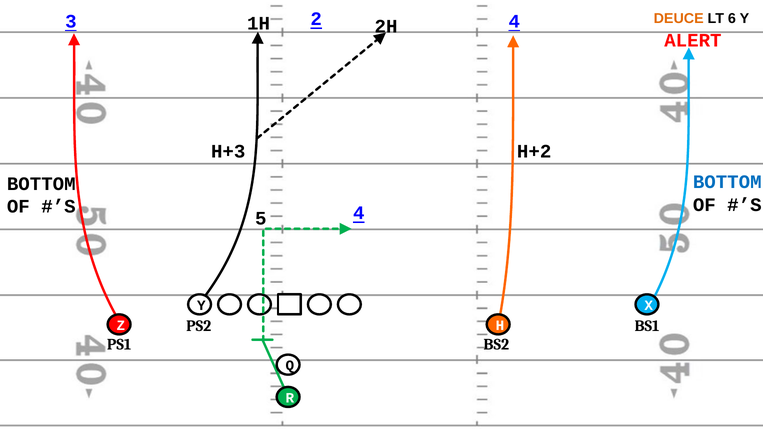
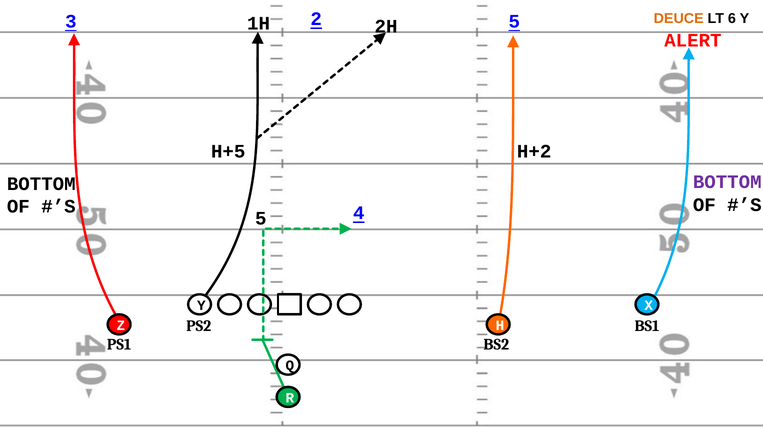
2H 4: 4 -> 5
H+3: H+3 -> H+5
BOTTOM at (727, 182) colour: blue -> purple
